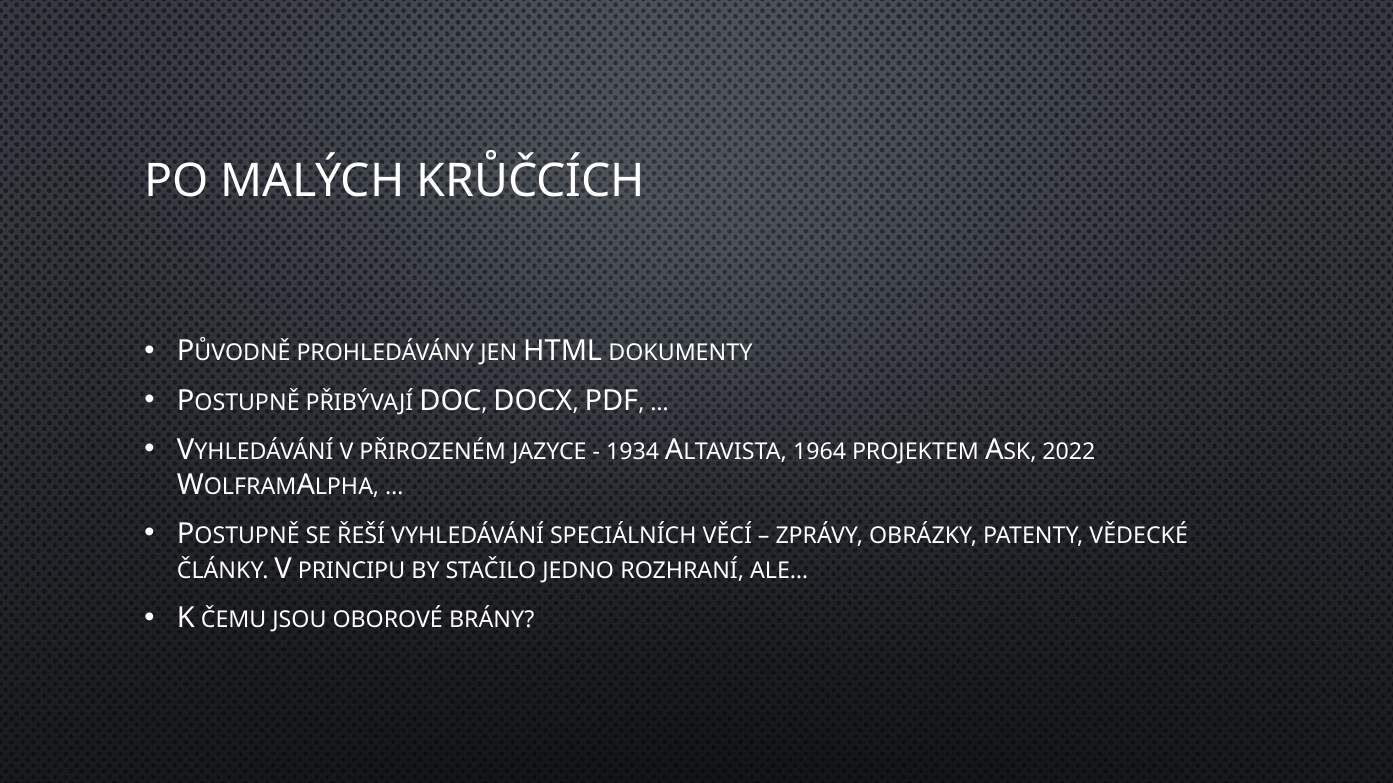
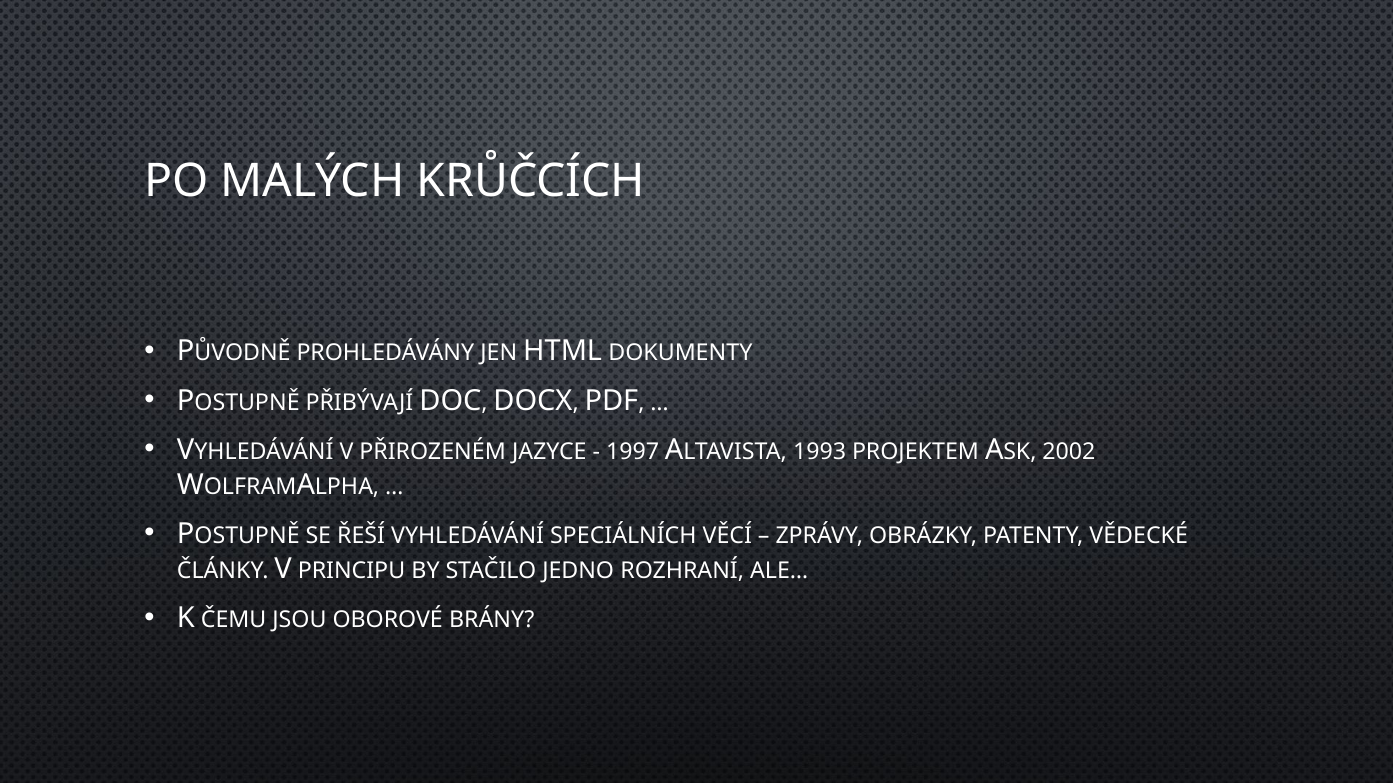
1934: 1934 -> 1997
1964: 1964 -> 1993
2022: 2022 -> 2002
